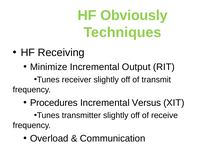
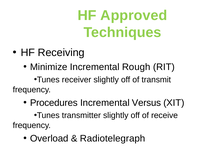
Obviously: Obviously -> Approved
Output: Output -> Rough
Communication: Communication -> Radiotelegraph
